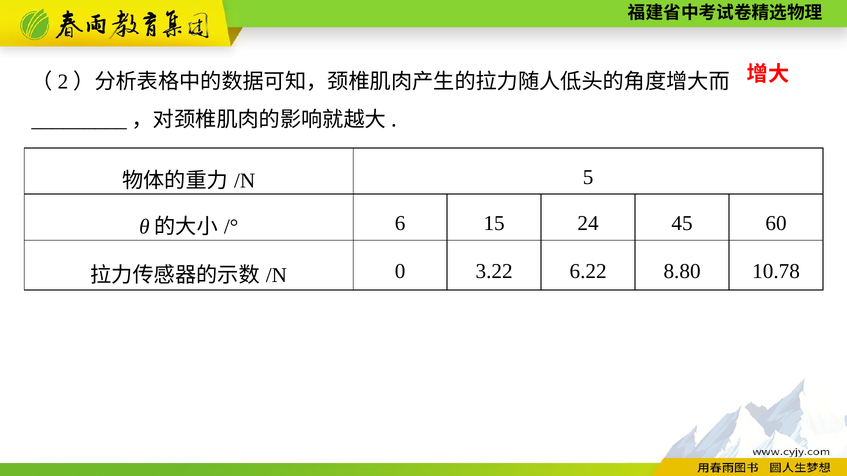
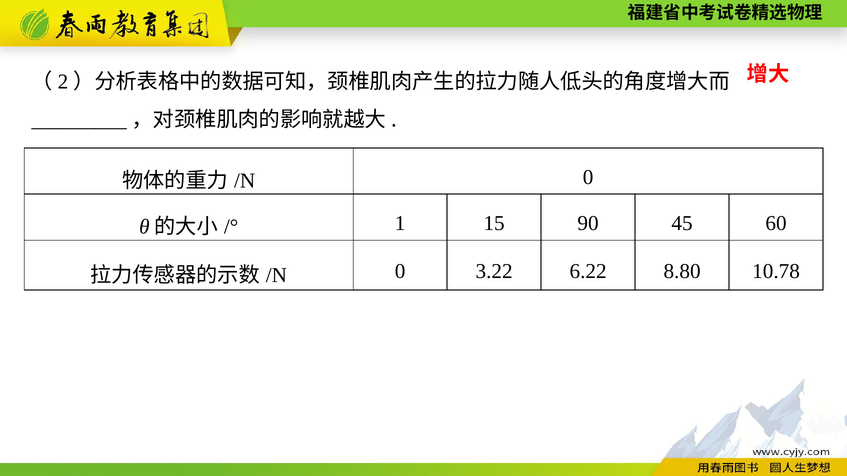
5 at (588, 177): 5 -> 0
6: 6 -> 1
24: 24 -> 90
